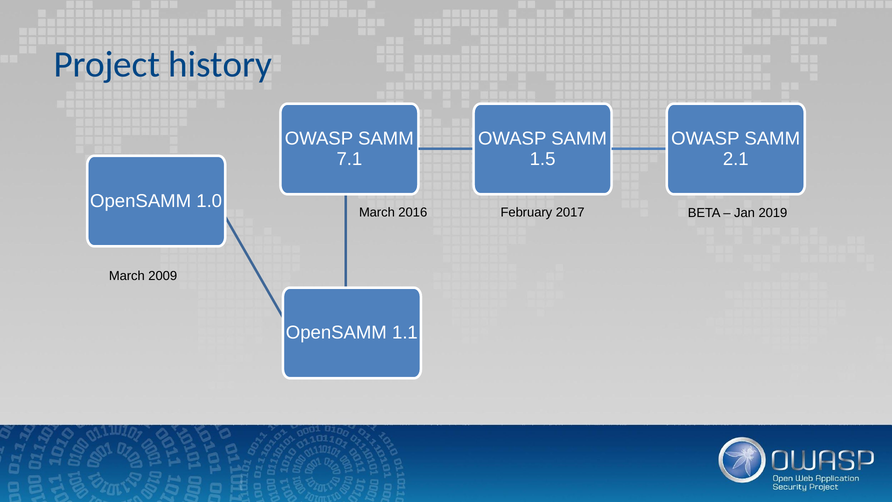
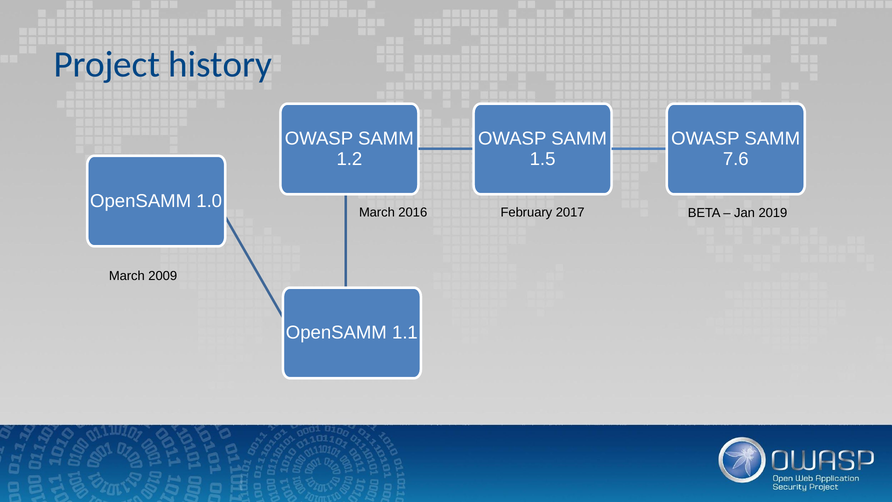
7.1: 7.1 -> 1.2
2.1: 2.1 -> 7.6
